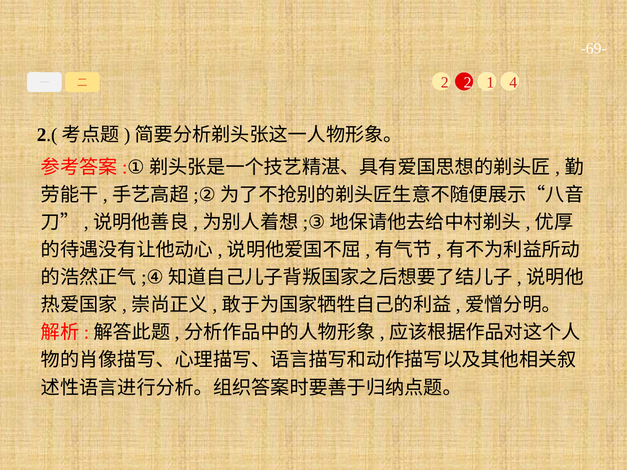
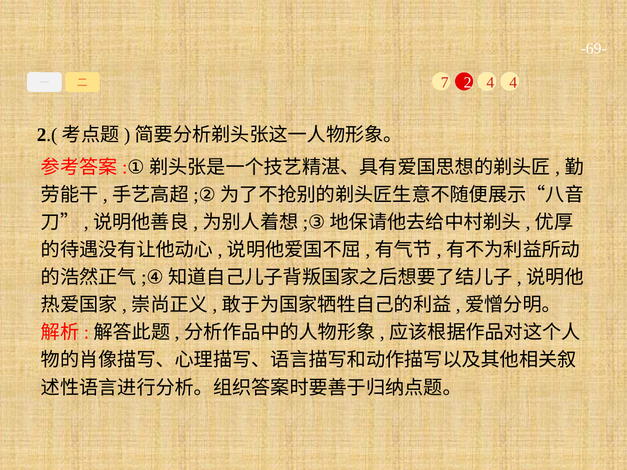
2 at (445, 82): 2 -> 7
2 1: 1 -> 4
